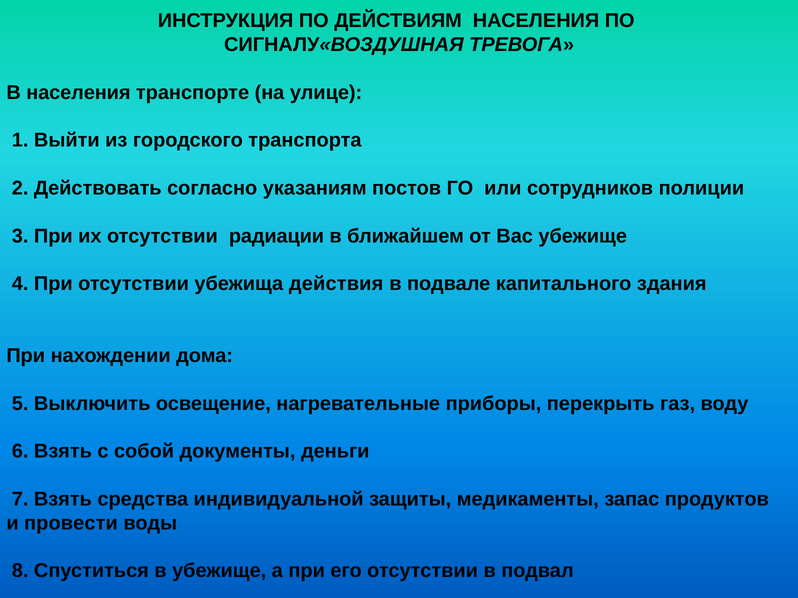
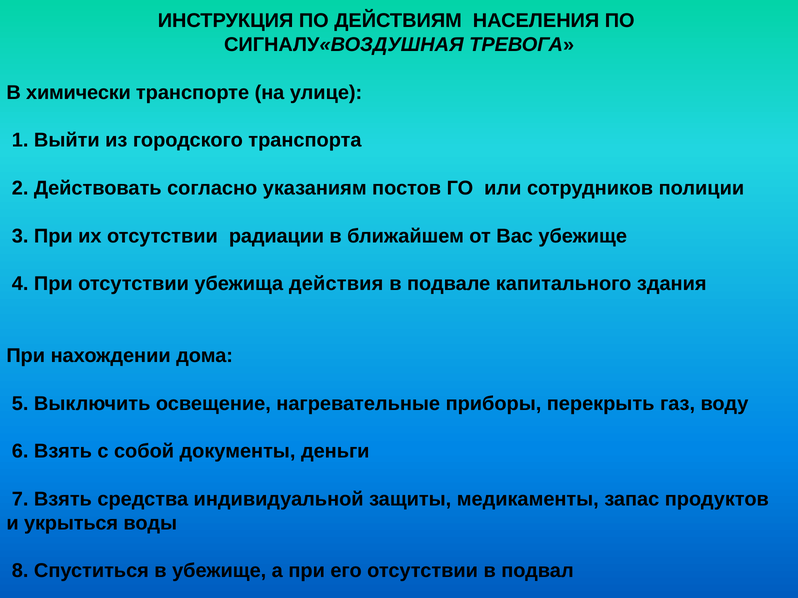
В населения: населения -> химически
провести: провести -> укрыться
